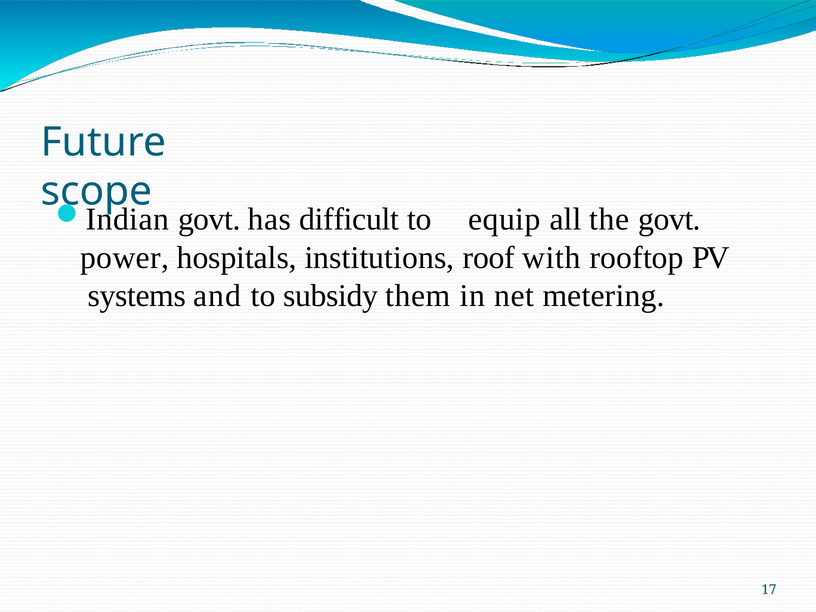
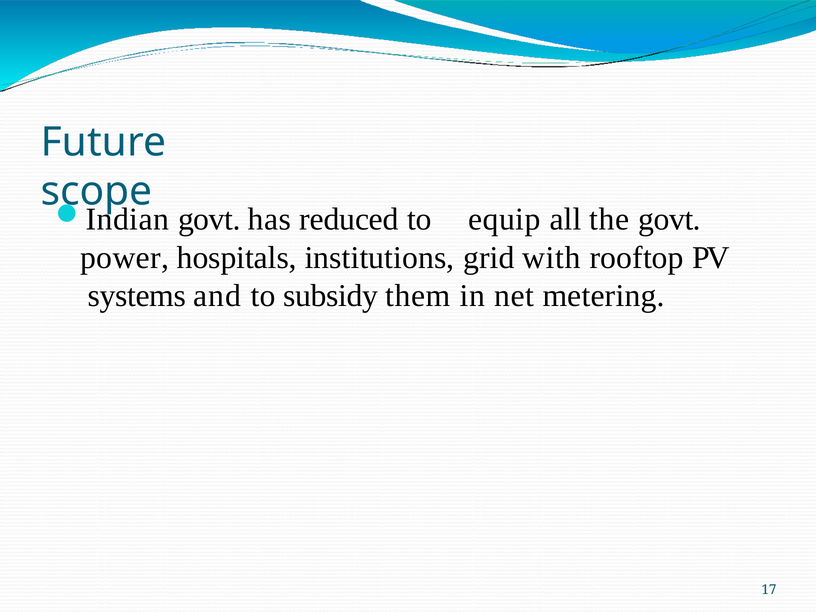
difficult: difficult -> reduced
roof: roof -> grid
